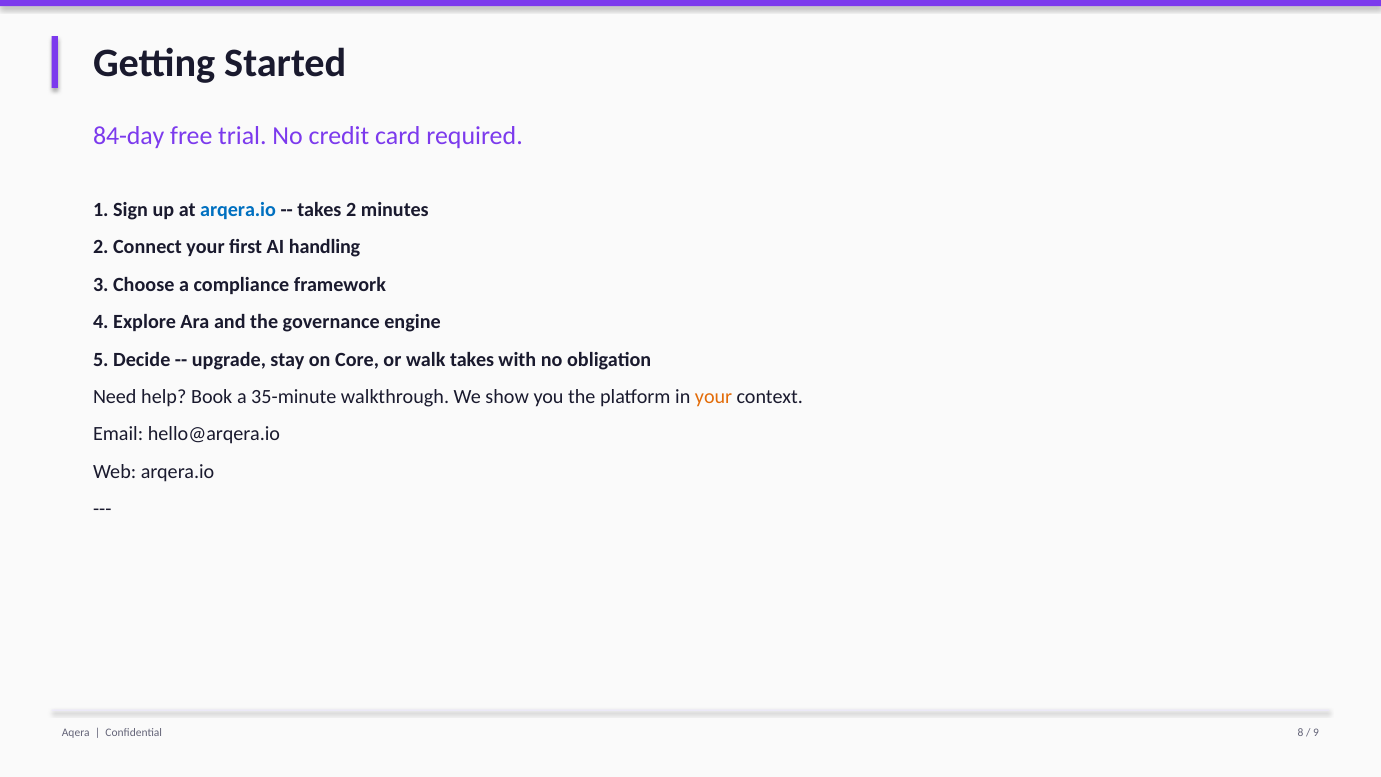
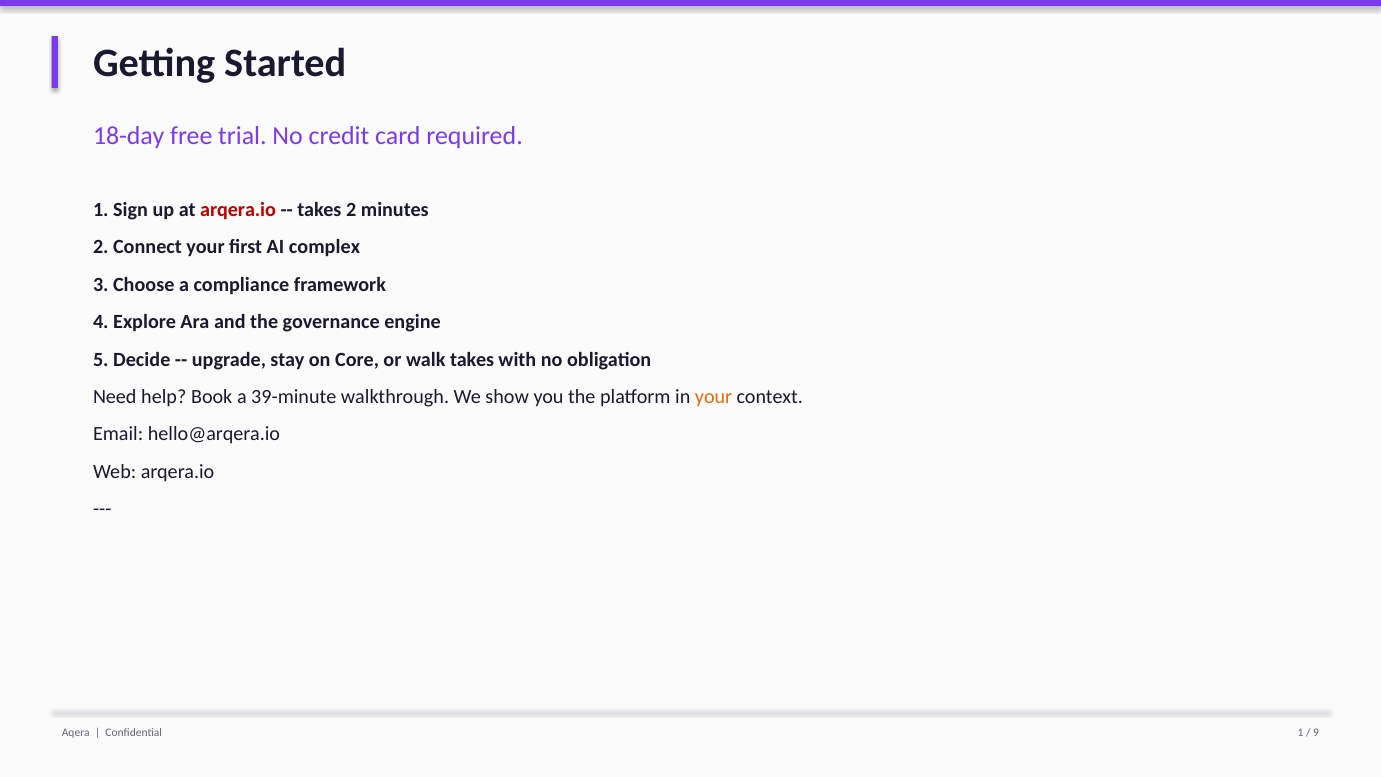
84-day: 84-day -> 18-day
arqera.io at (238, 210) colour: blue -> red
handling: handling -> complex
35-minute: 35-minute -> 39-minute
Confidential 8: 8 -> 1
